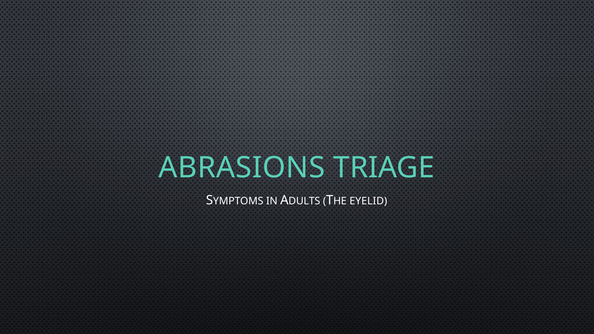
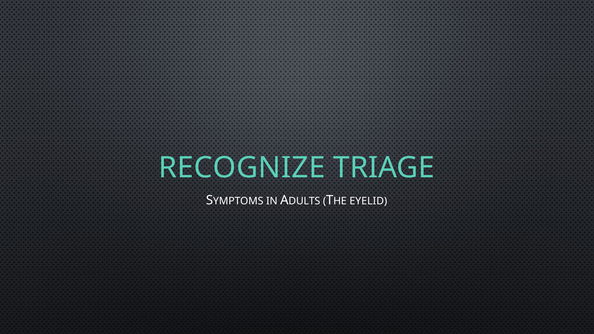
ABRASIONS: ABRASIONS -> RECOGNIZE
